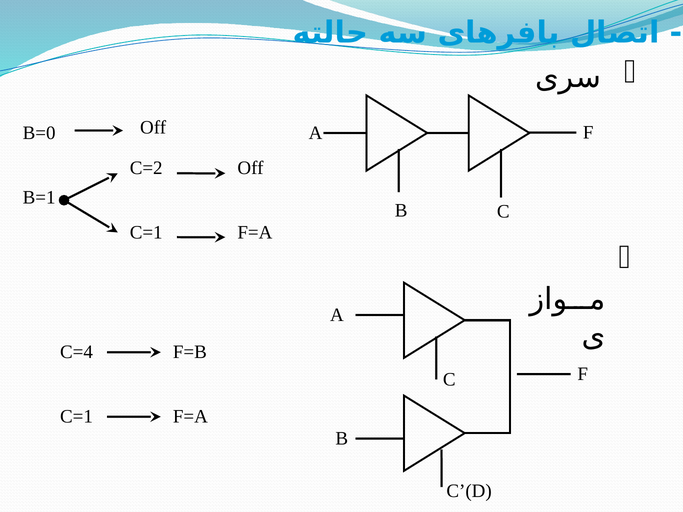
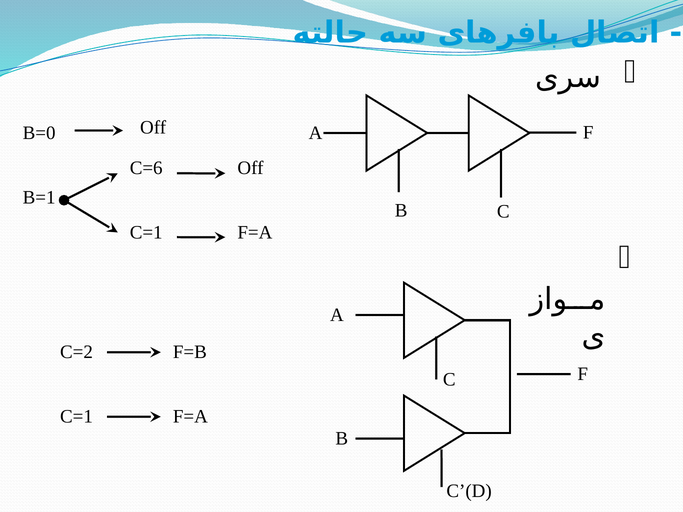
C=2: C=2 -> C=6
C=4: C=4 -> C=2
